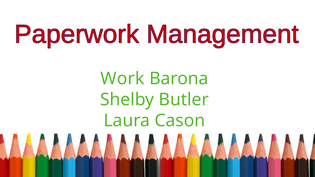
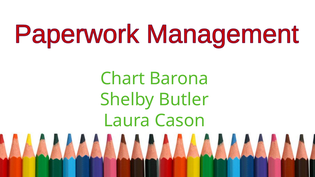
Work: Work -> Chart
